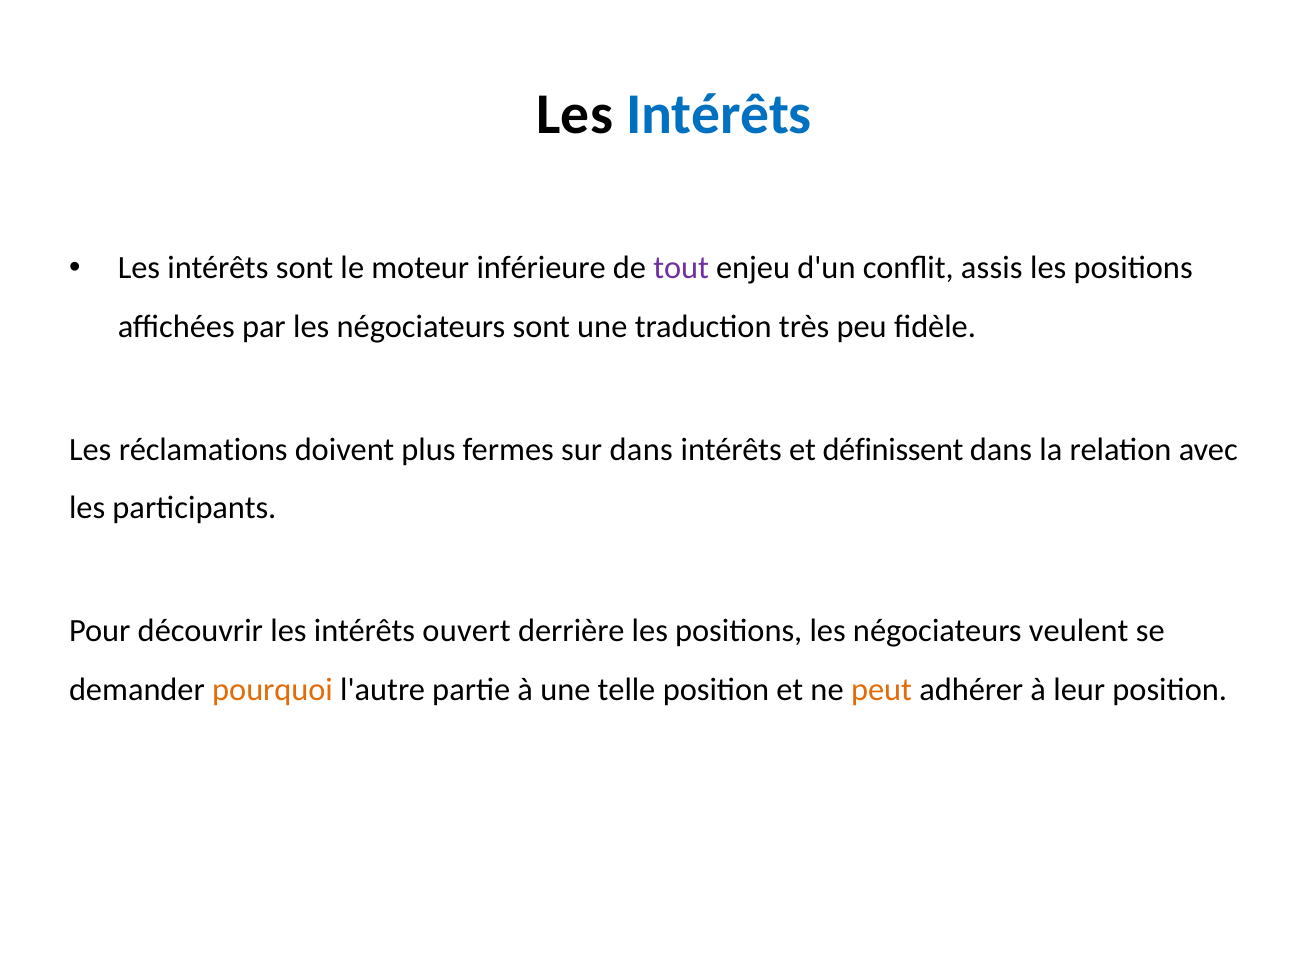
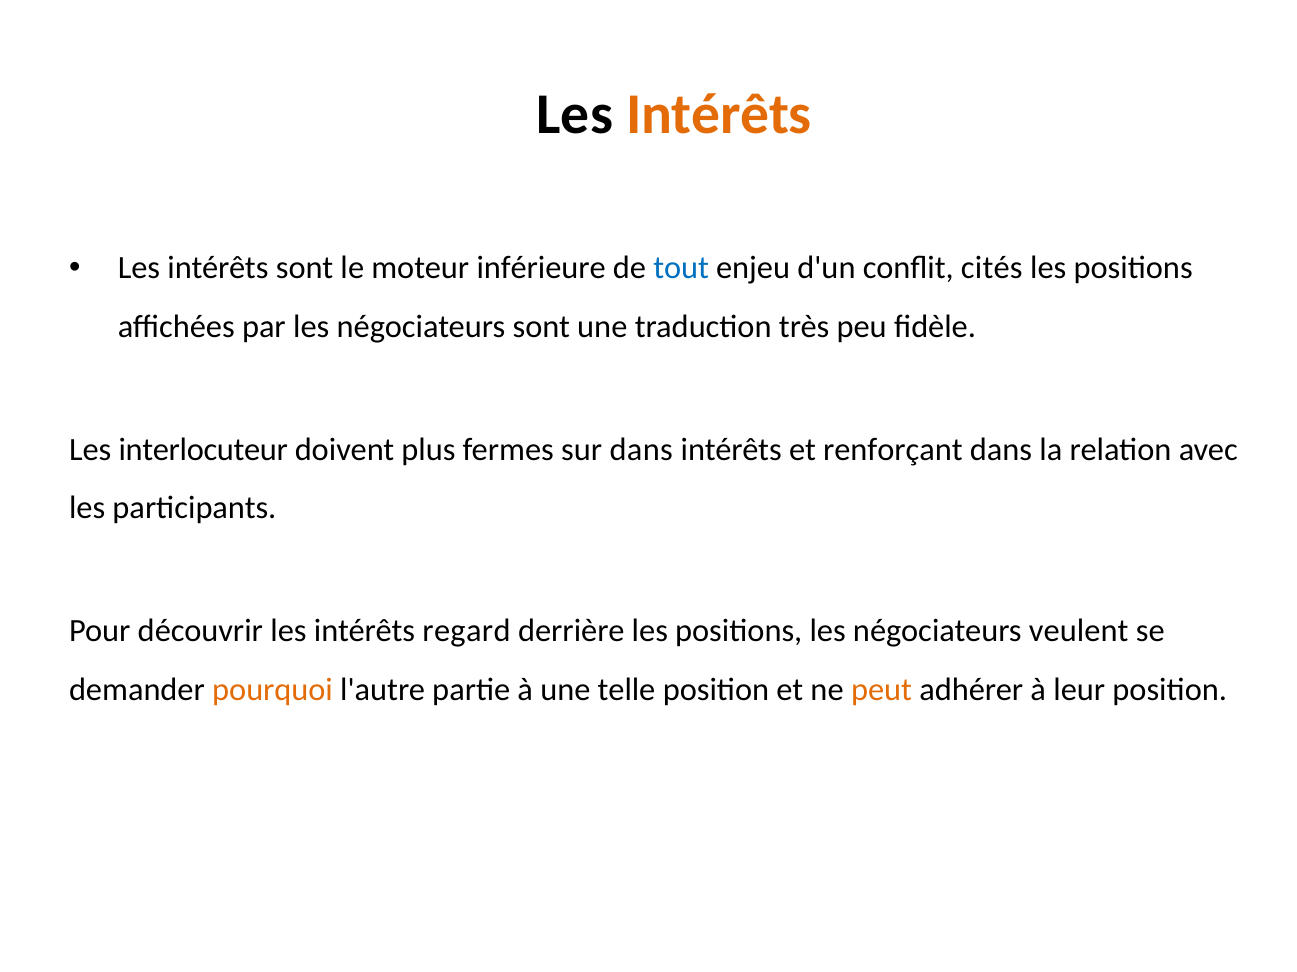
Intérêts at (719, 114) colour: blue -> orange
tout colour: purple -> blue
assis: assis -> cités
réclamations: réclamations -> interlocuteur
définissent: définissent -> renforçant
ouvert: ouvert -> regard
